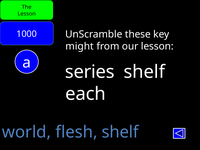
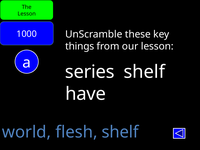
might: might -> things
each: each -> have
